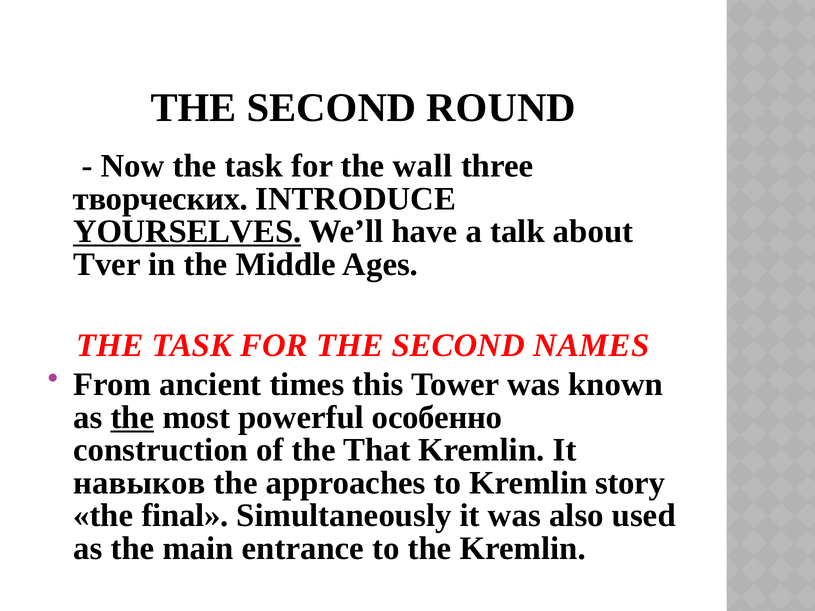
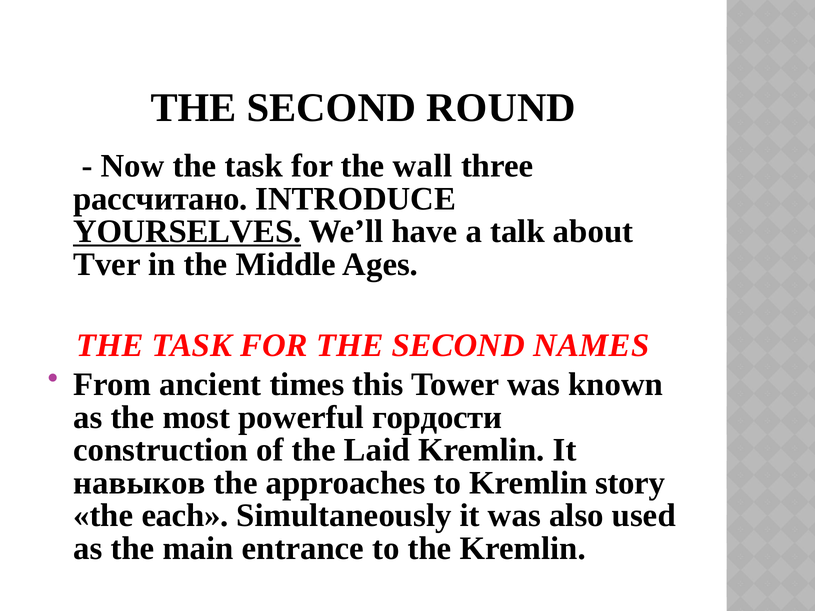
творческих: творческих -> рассчитано
the at (132, 417) underline: present -> none
особенно: особенно -> гордости
That: That -> Laid
final: final -> each
